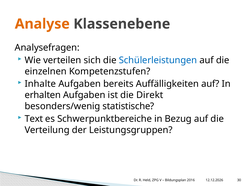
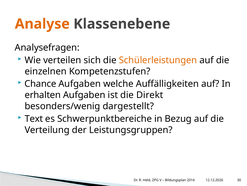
Schülerleistungen colour: blue -> orange
Inhalte: Inhalte -> Chance
bereits: bereits -> welche
statistische: statistische -> dargestellt
